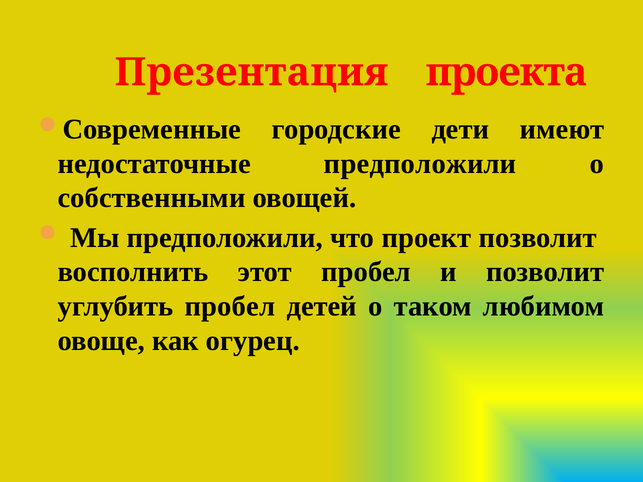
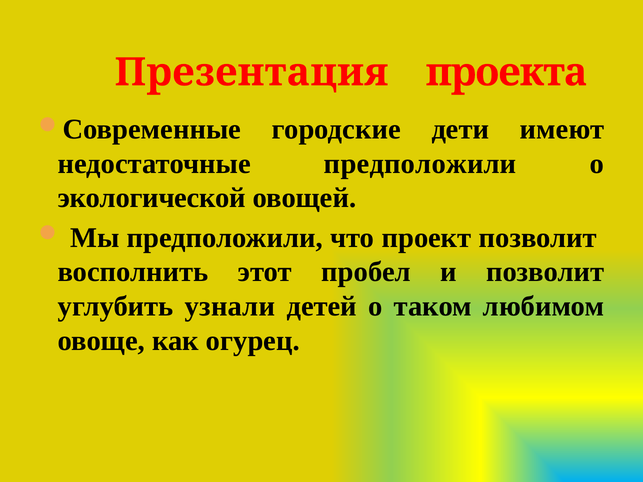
собственными: собственными -> экологической
углубить пробел: пробел -> узнали
